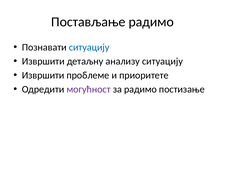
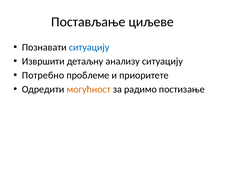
Постављање радимо: радимо -> циљеве
Извршити at (43, 75): Извршити -> Потребно
могућност colour: purple -> orange
